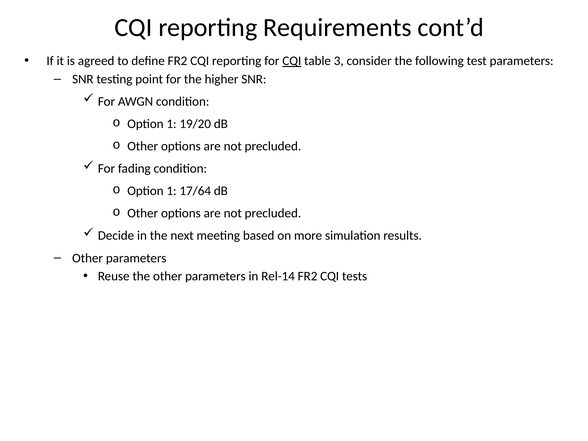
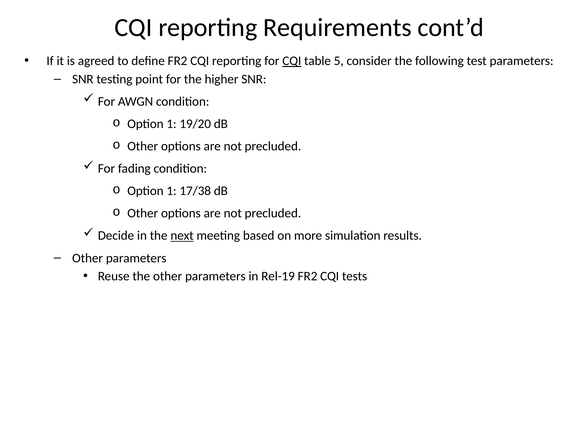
3: 3 -> 5
17/64: 17/64 -> 17/38
next underline: none -> present
Rel-14: Rel-14 -> Rel-19
